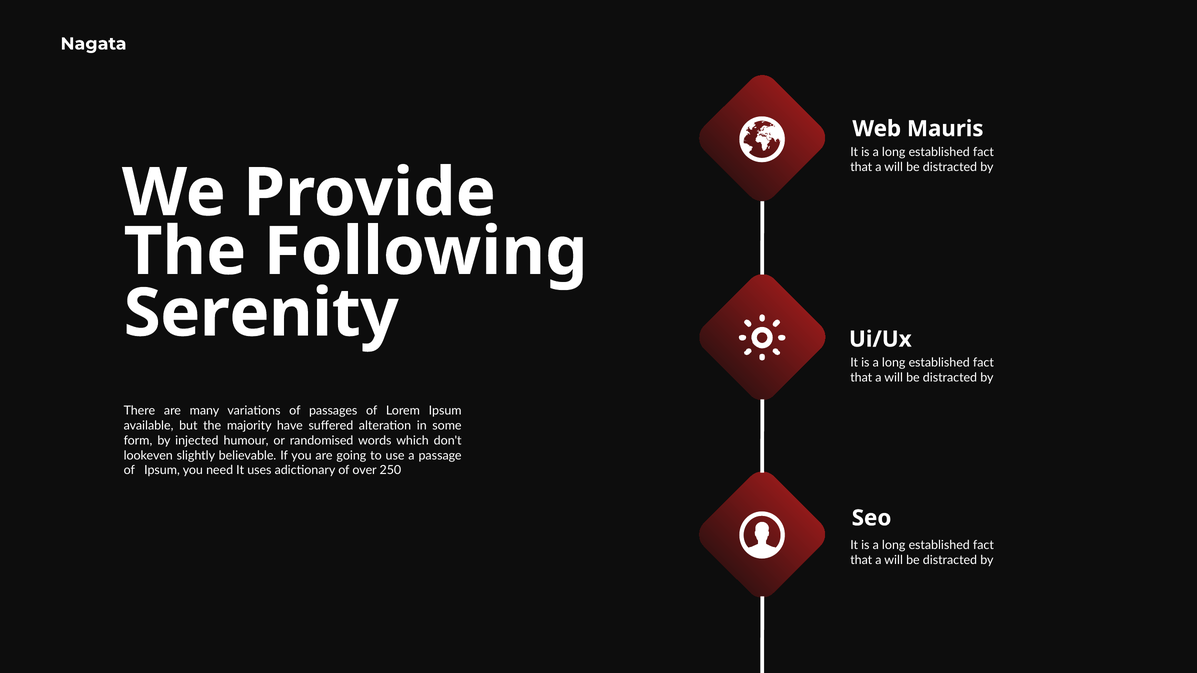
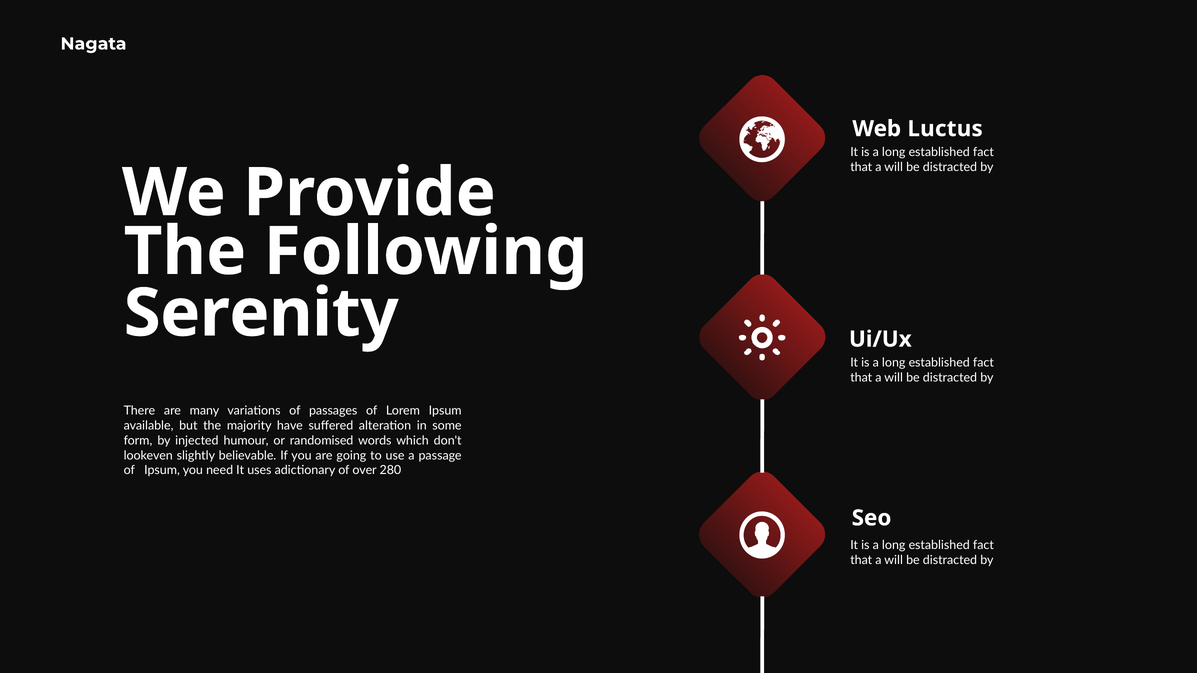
Mauris: Mauris -> Luctus
250: 250 -> 280
